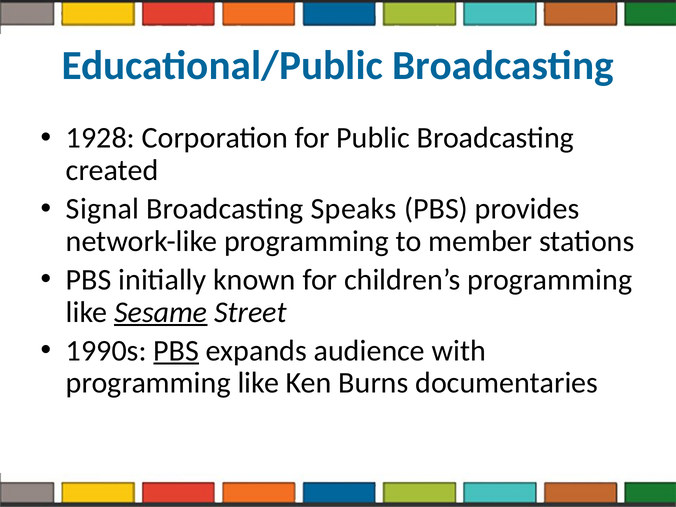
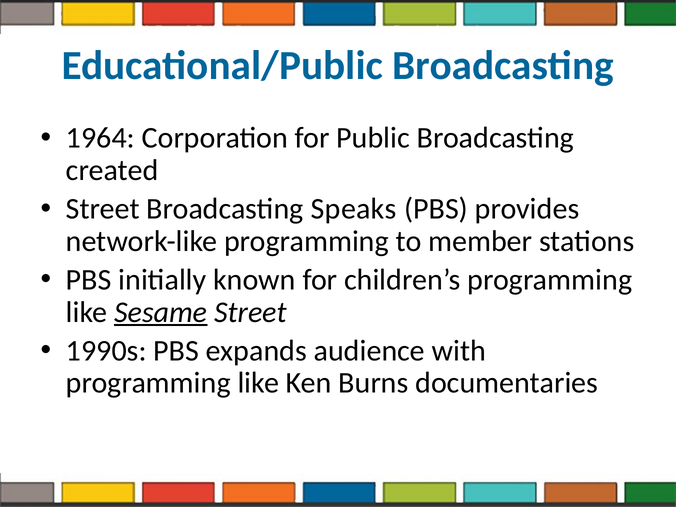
1928: 1928 -> 1964
Signal at (103, 209): Signal -> Street
PBS at (176, 351) underline: present -> none
